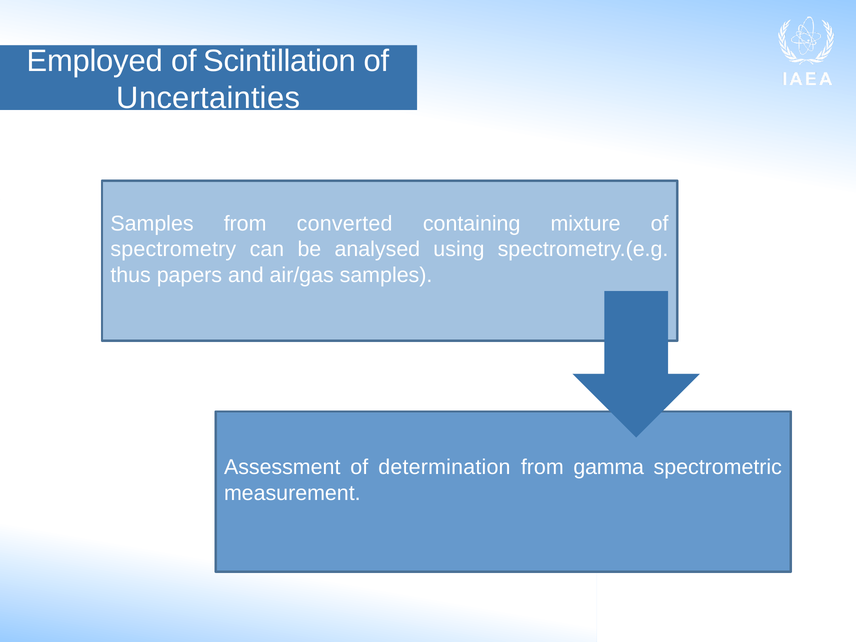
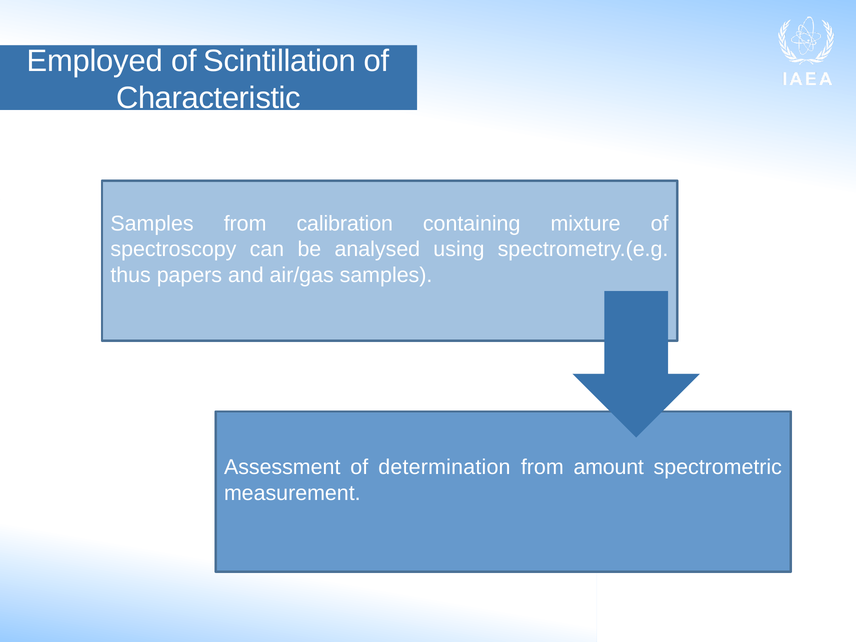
Uncertainties: Uncertainties -> Characteristic
converted: converted -> calibration
spectrometry: spectrometry -> spectroscopy
gamma: gamma -> amount
